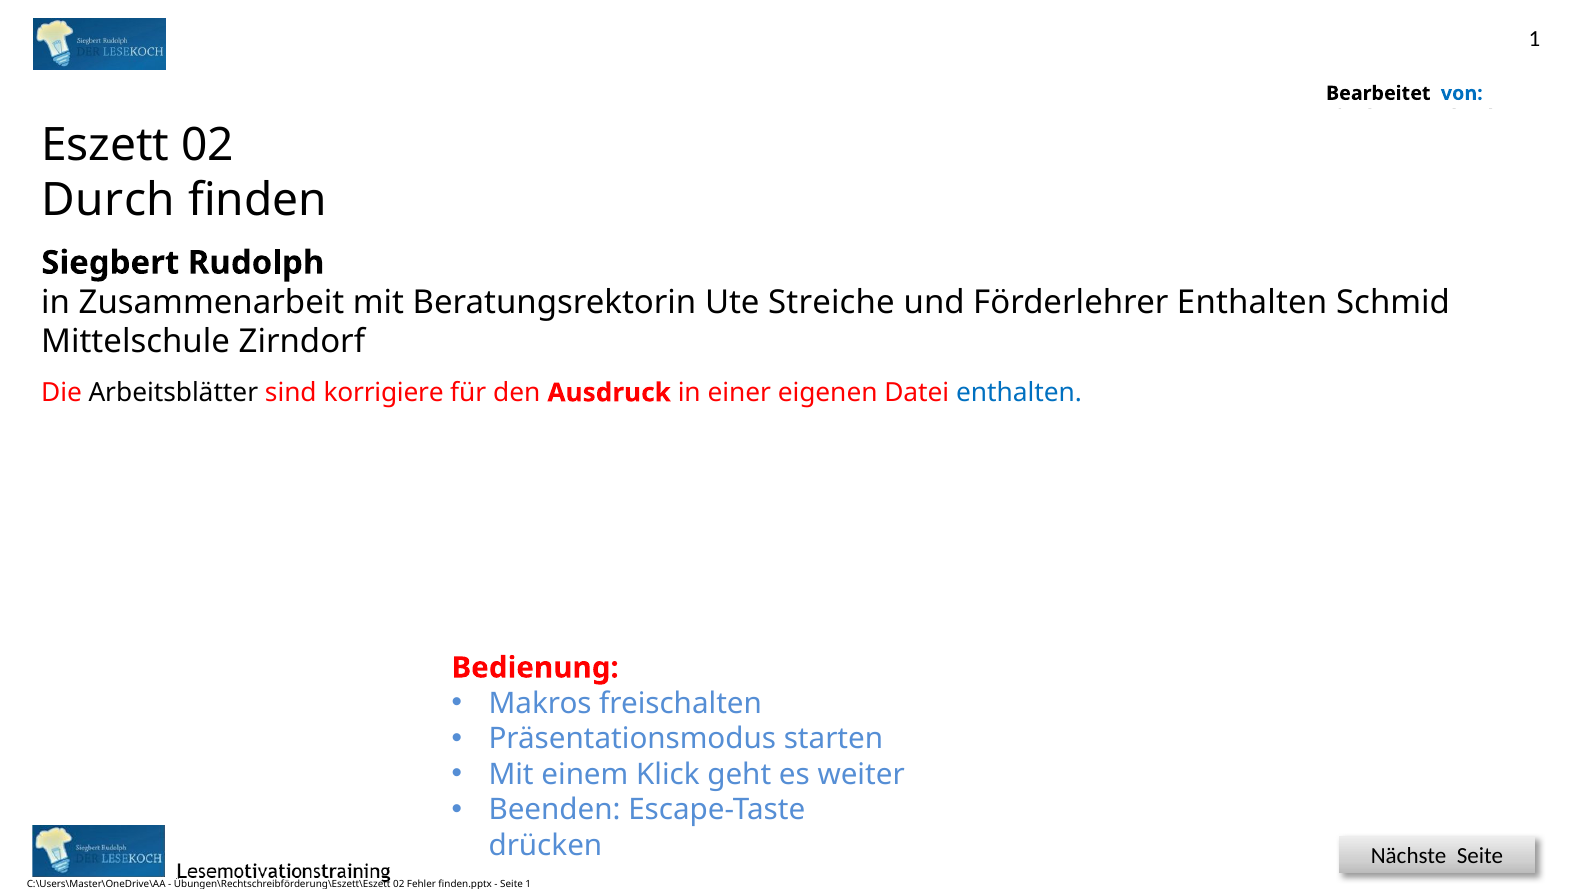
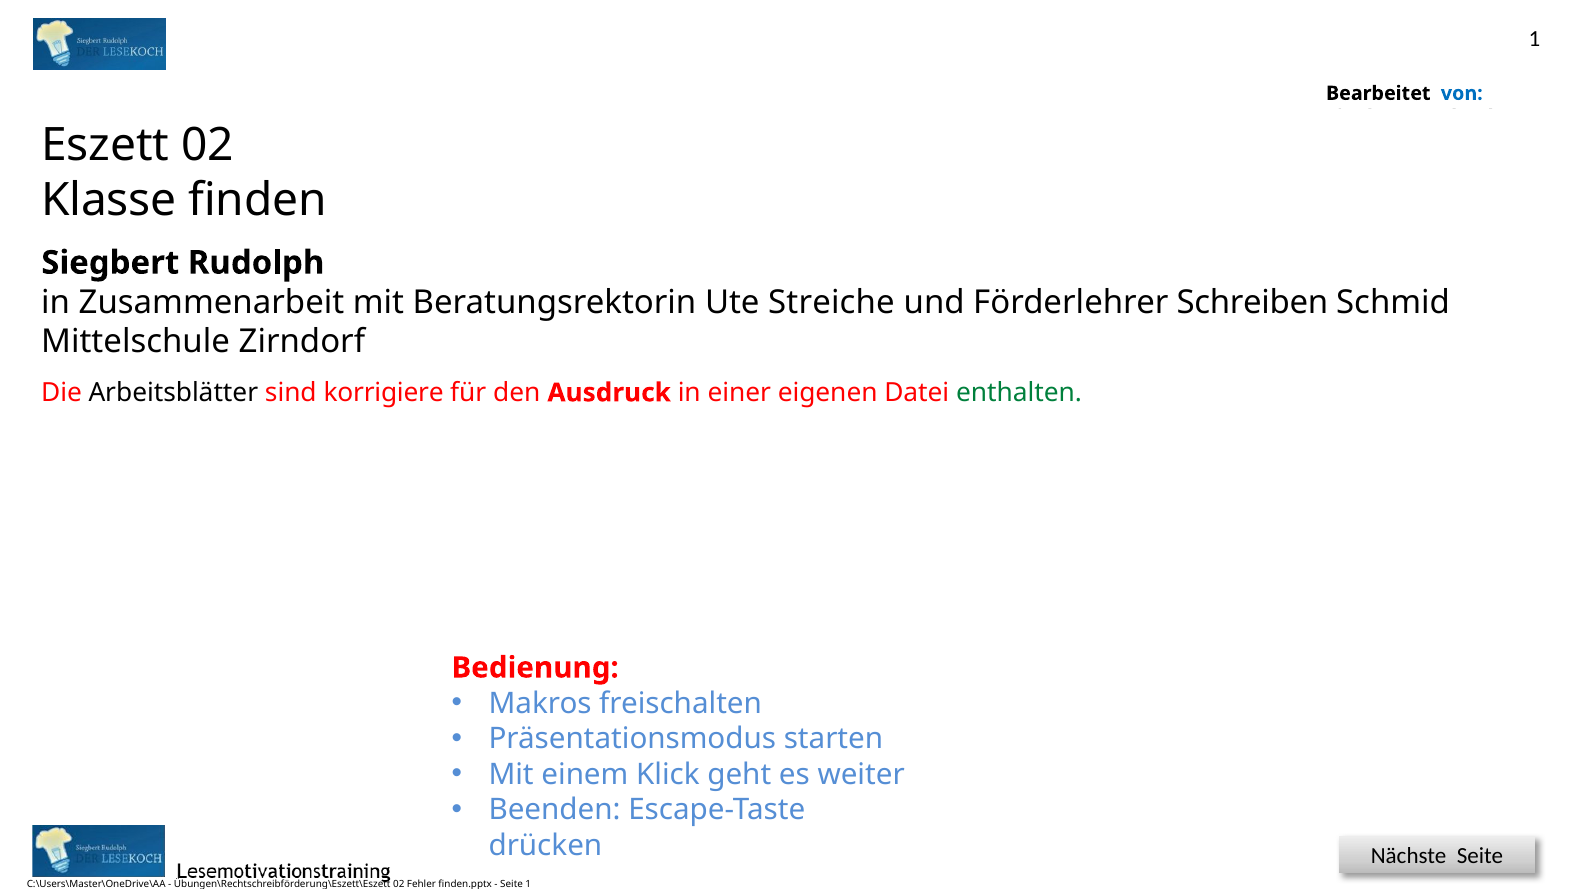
Durch: Durch -> Klasse
Förderlehrer Enthalten: Enthalten -> Schreiben
enthalten at (1019, 393) colour: blue -> green
